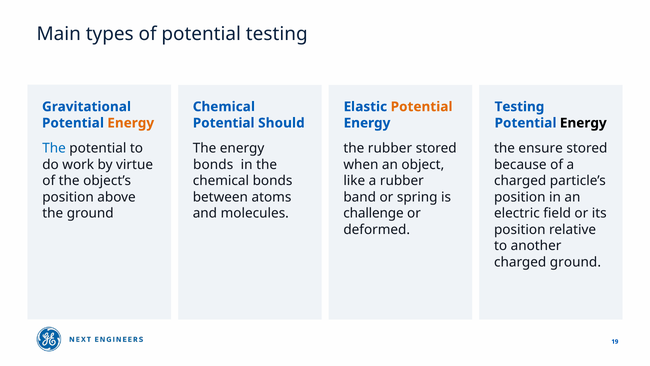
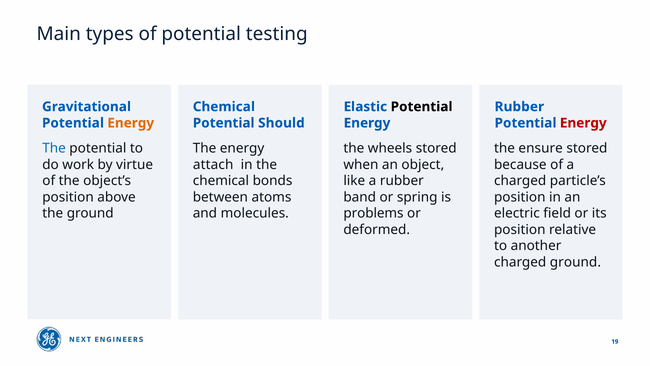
Potential at (422, 107) colour: orange -> black
Testing at (519, 107): Testing -> Rubber
Energy at (583, 123) colour: black -> red
the rubber: rubber -> wheels
bonds at (213, 164): bonds -> attach
challenge: challenge -> problems
